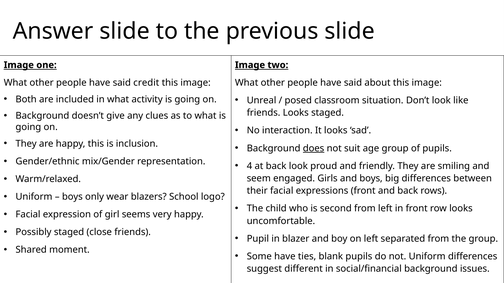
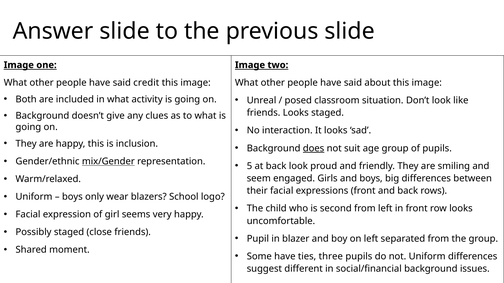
mix/Gender underline: none -> present
4: 4 -> 5
blank: blank -> three
